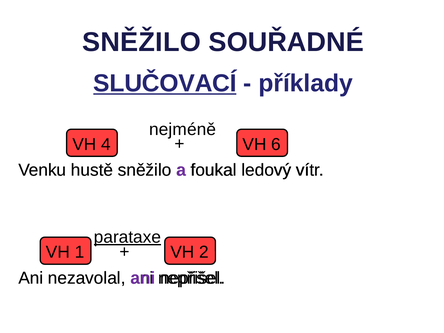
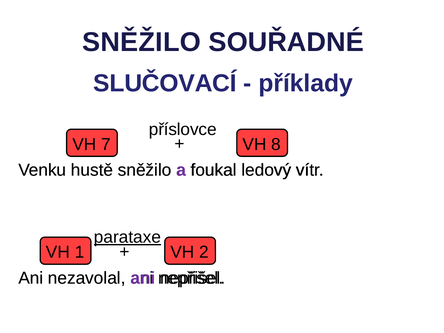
SLUČOVACÍ underline: present -> none
nejméně: nejméně -> příslovce
4: 4 -> 7
6: 6 -> 8
